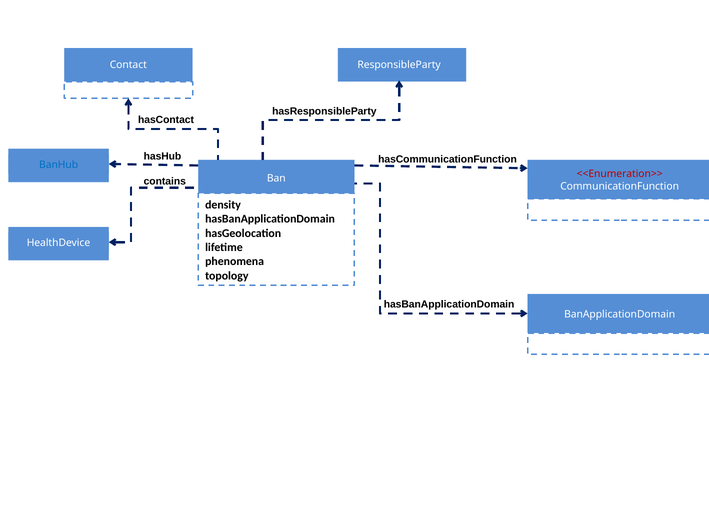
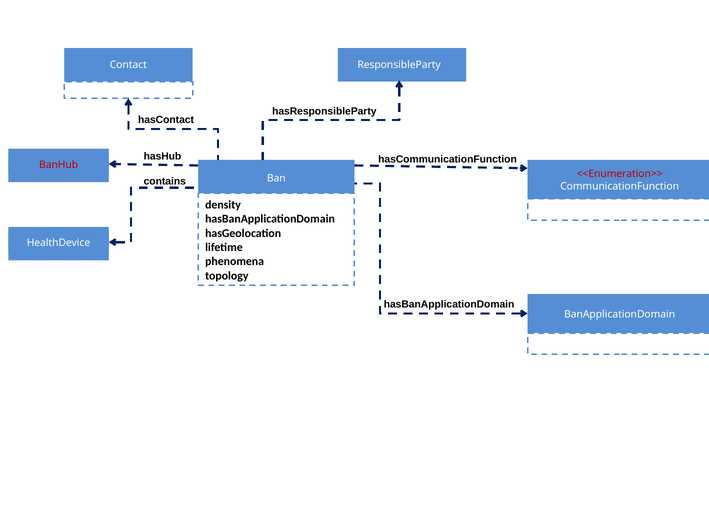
BanHub colour: blue -> red
